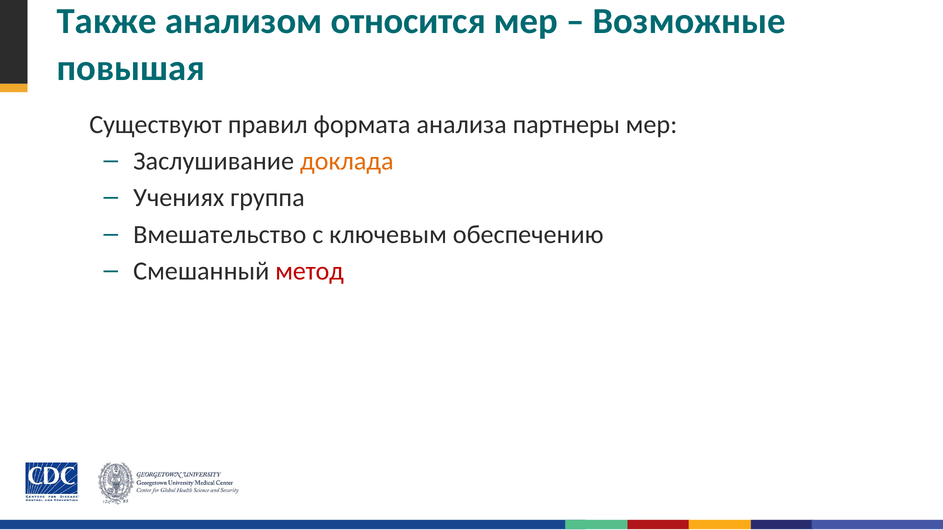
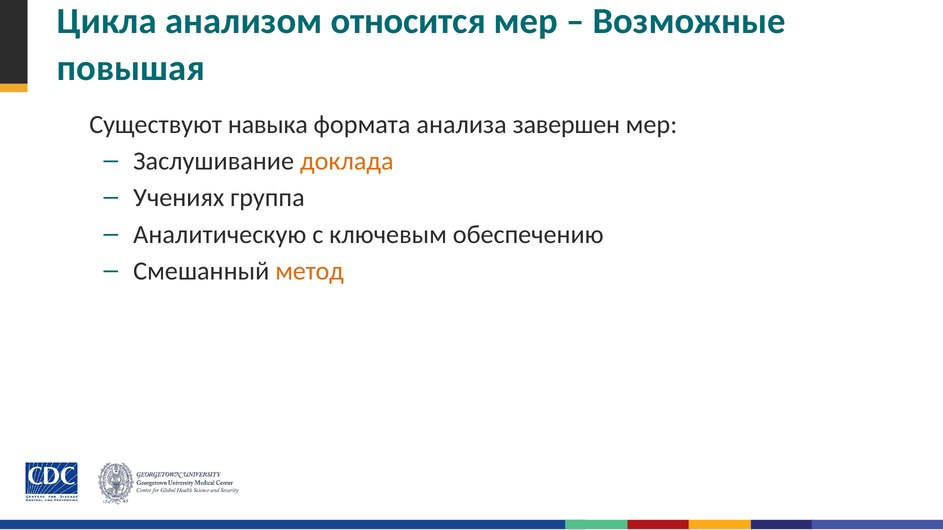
Также: Также -> Цикла
правил: правил -> навыка
партнеры: партнеры -> завершен
Вмешательство: Вмешательство -> Аналитическую
метод colour: red -> orange
